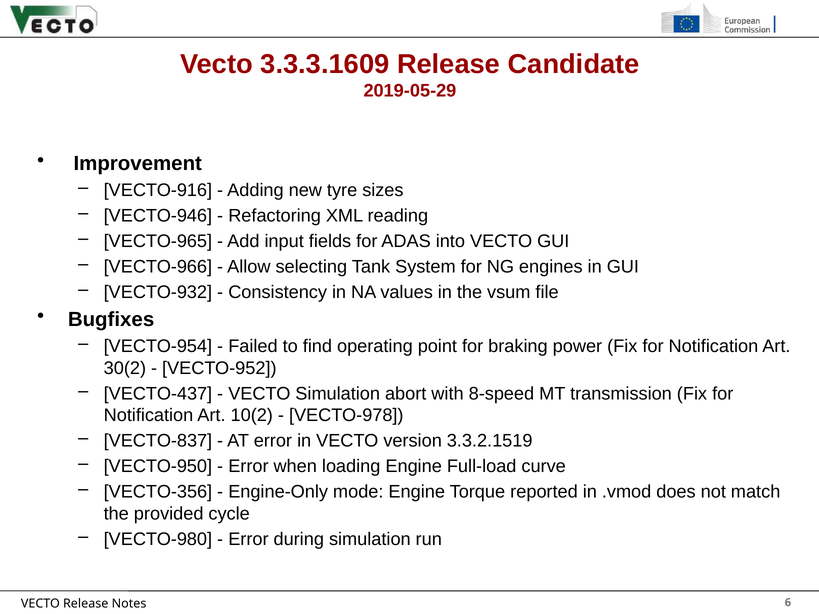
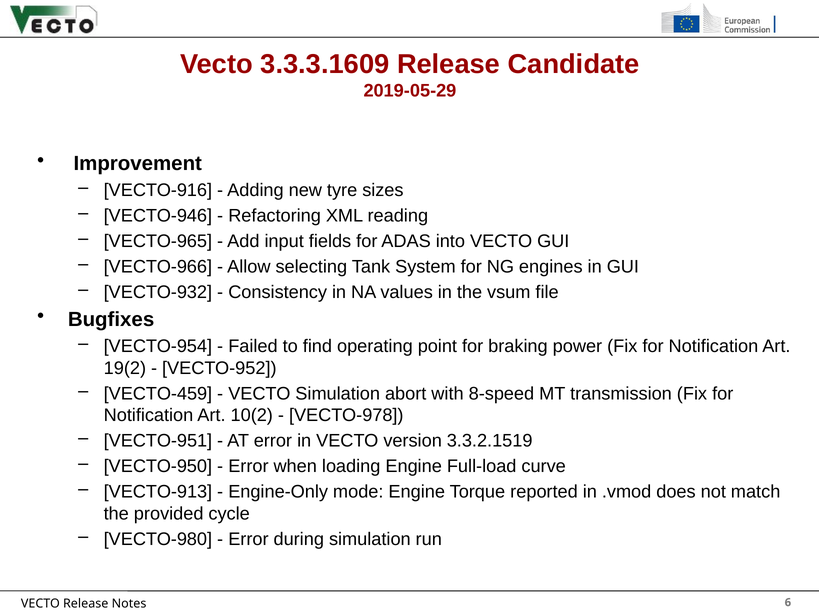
30(2: 30(2 -> 19(2
VECTO-437: VECTO-437 -> VECTO-459
VECTO-837: VECTO-837 -> VECTO-951
VECTO-356: VECTO-356 -> VECTO-913
